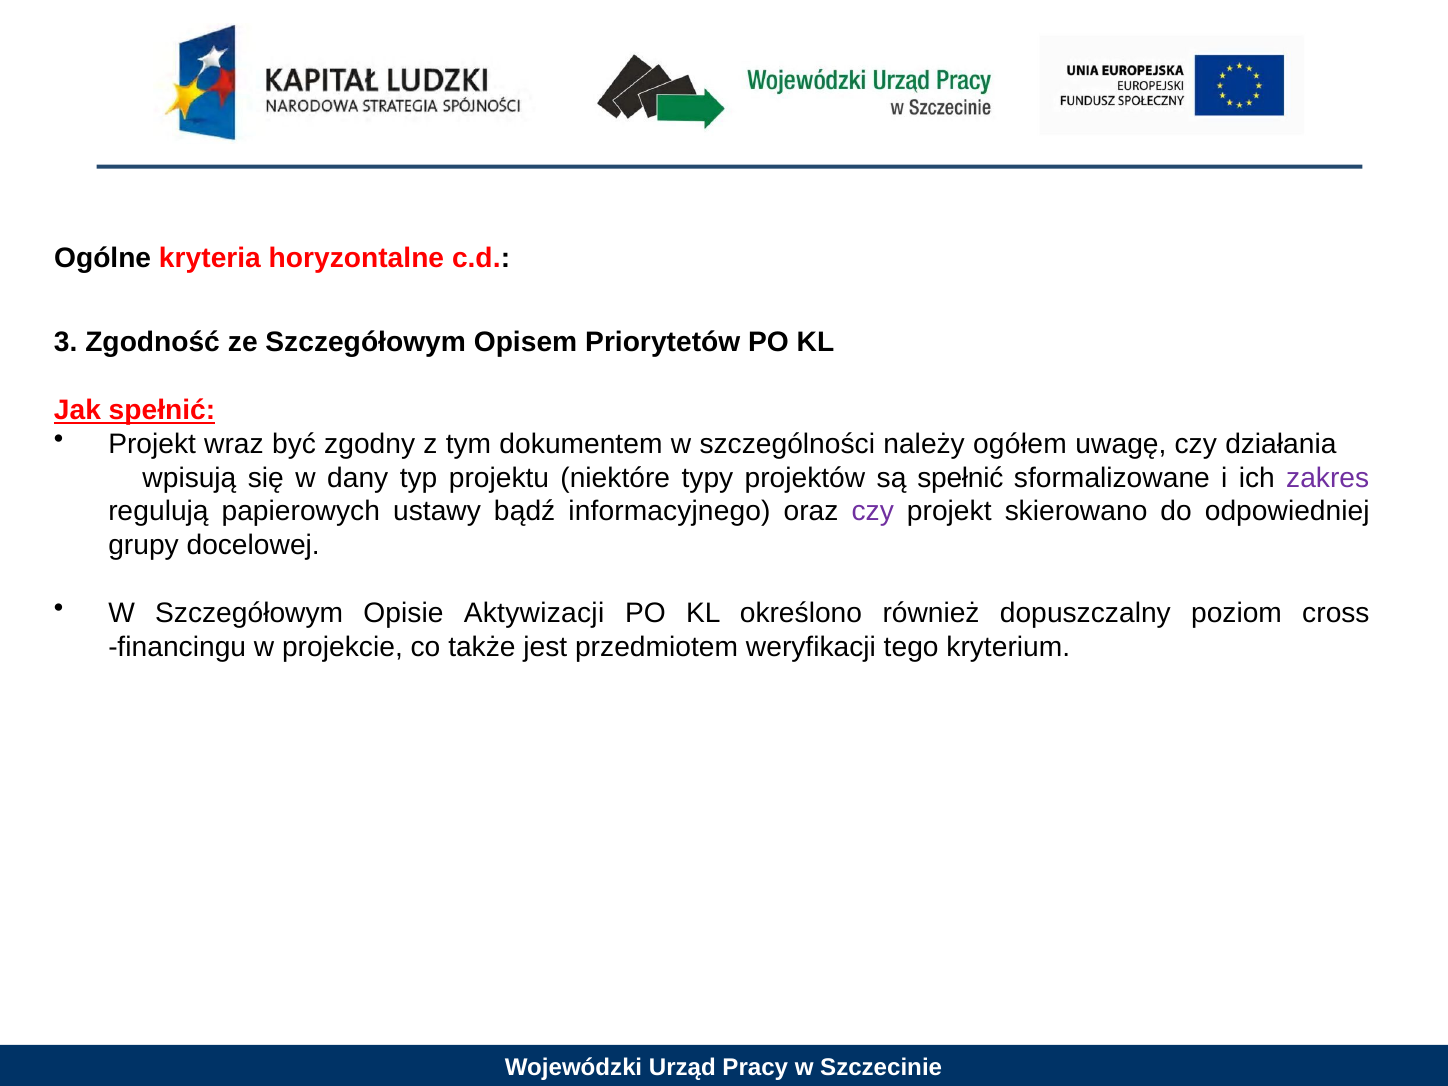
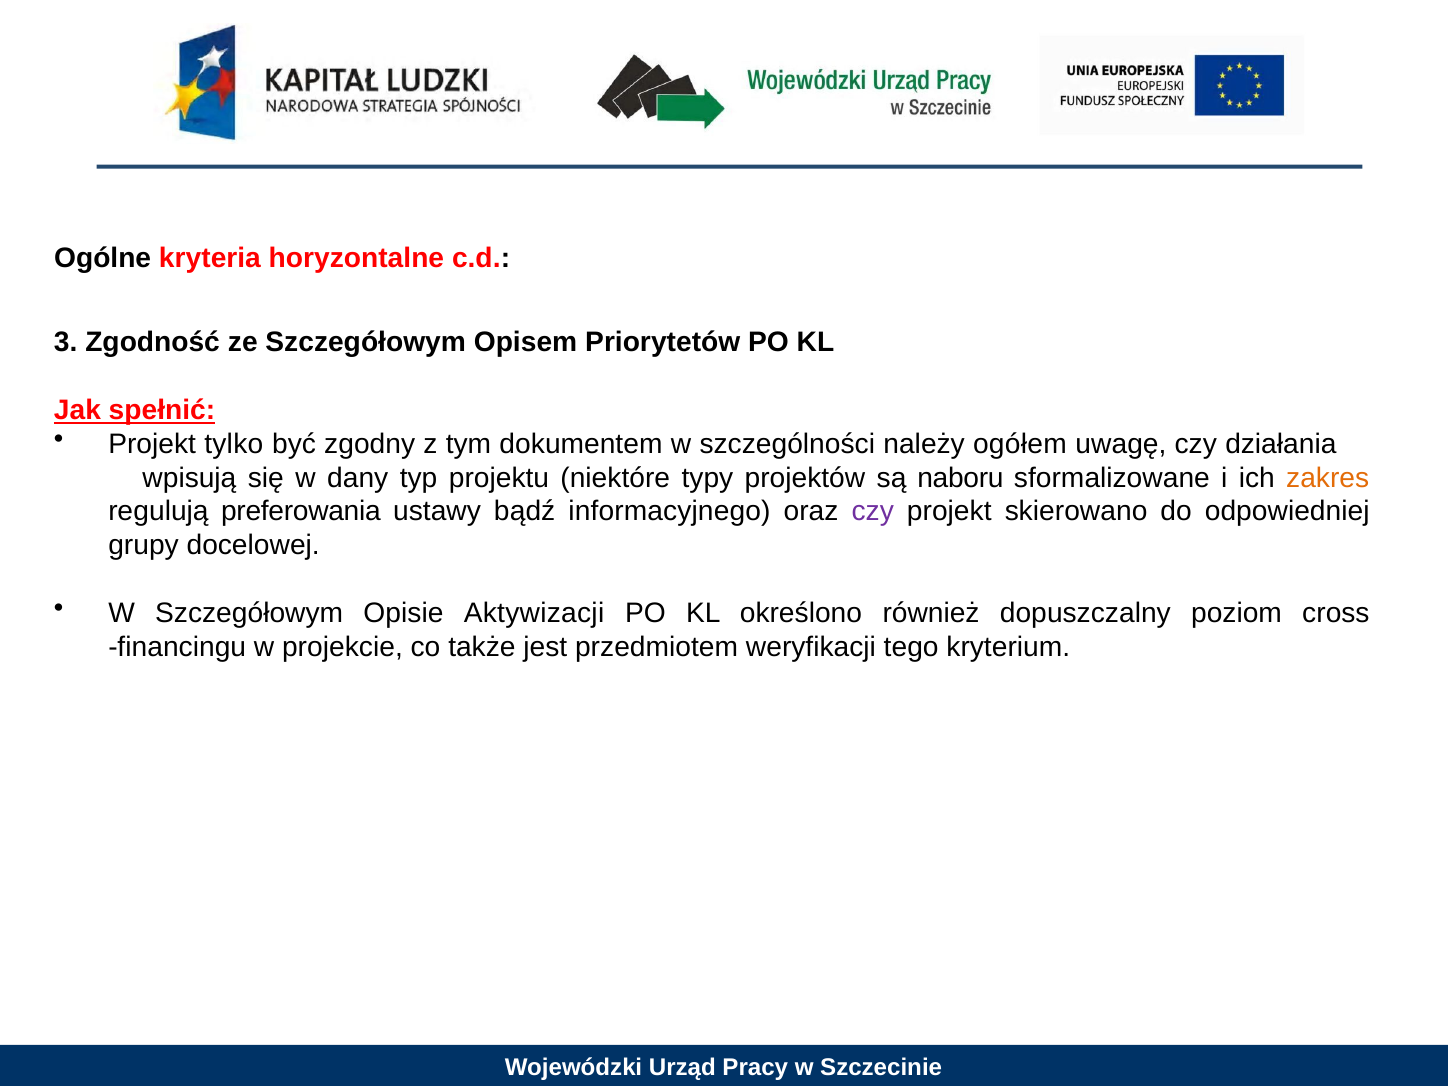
wraz: wraz -> tylko
są spełnić: spełnić -> naboru
zakres colour: purple -> orange
papierowych: papierowych -> preferowania
